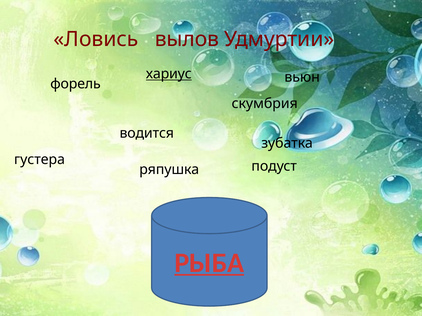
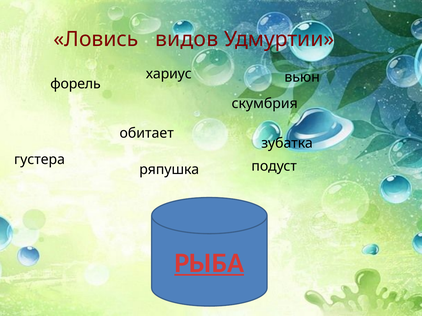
вылов: вылов -> видов
хариус underline: present -> none
водится: водится -> обитает
